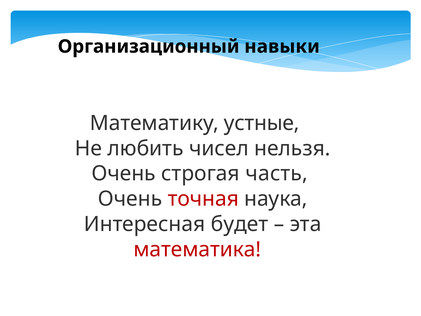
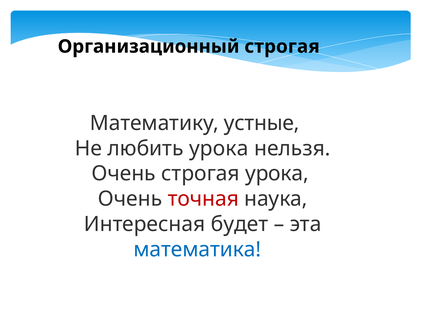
Организационный навыки: навыки -> строгая
любить чисел: чисел -> урока
строгая часть: часть -> урока
математика colour: red -> blue
